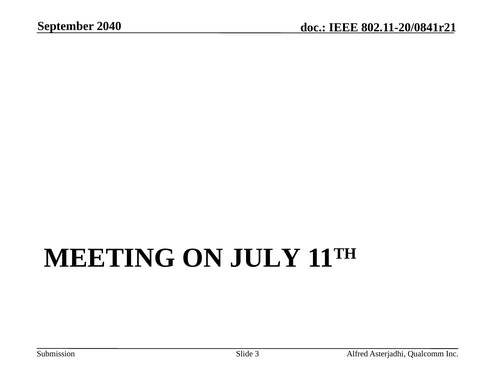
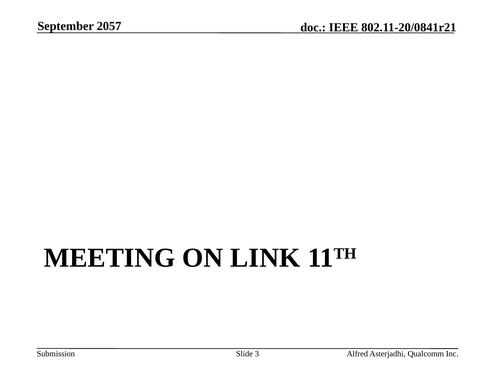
2040: 2040 -> 2057
JULY: JULY -> LINK
